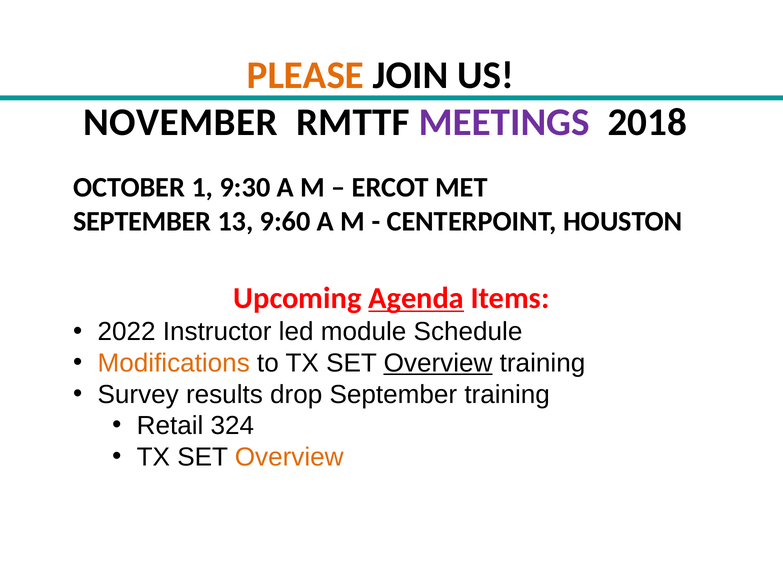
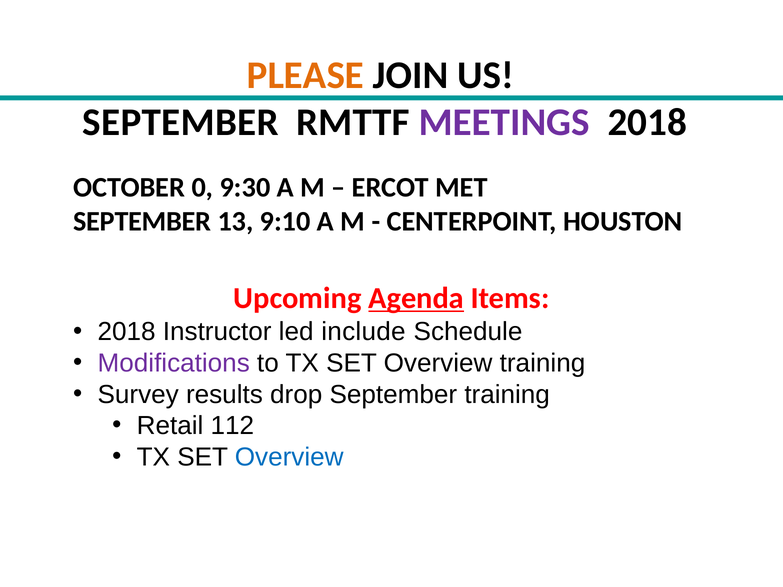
NOVEMBER at (180, 122): NOVEMBER -> SEPTEMBER
1: 1 -> 0
9:60: 9:60 -> 9:10
2022 at (127, 332): 2022 -> 2018
module: module -> include
Modifications colour: orange -> purple
Overview at (438, 363) underline: present -> none
324: 324 -> 112
Overview at (289, 457) colour: orange -> blue
